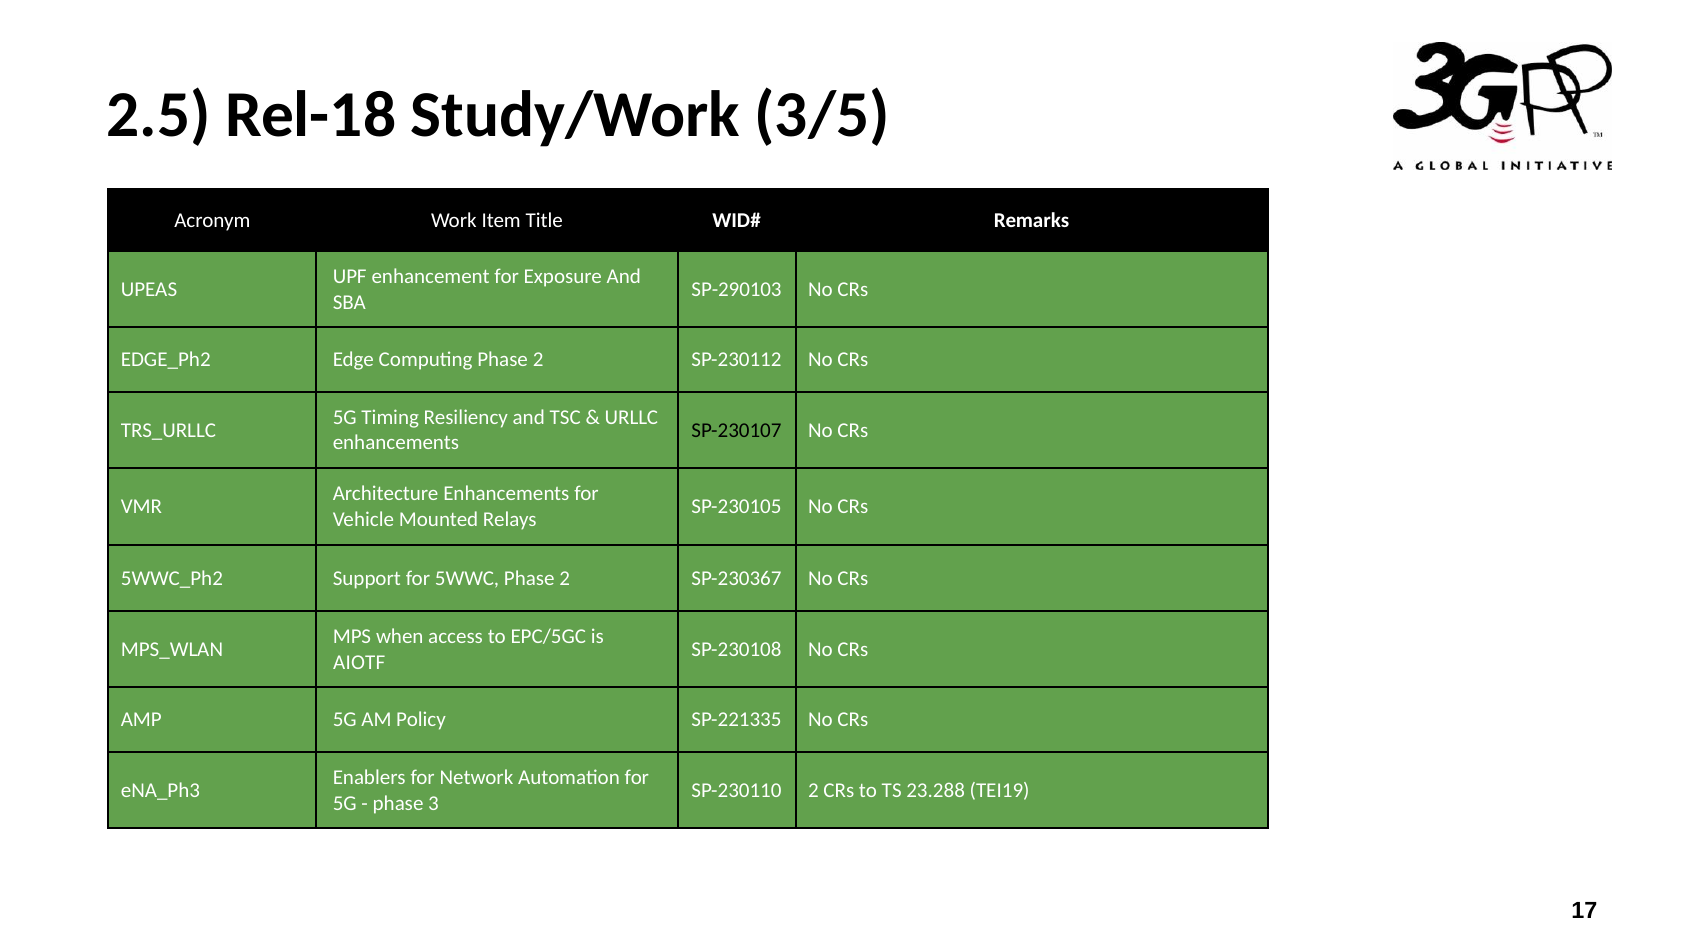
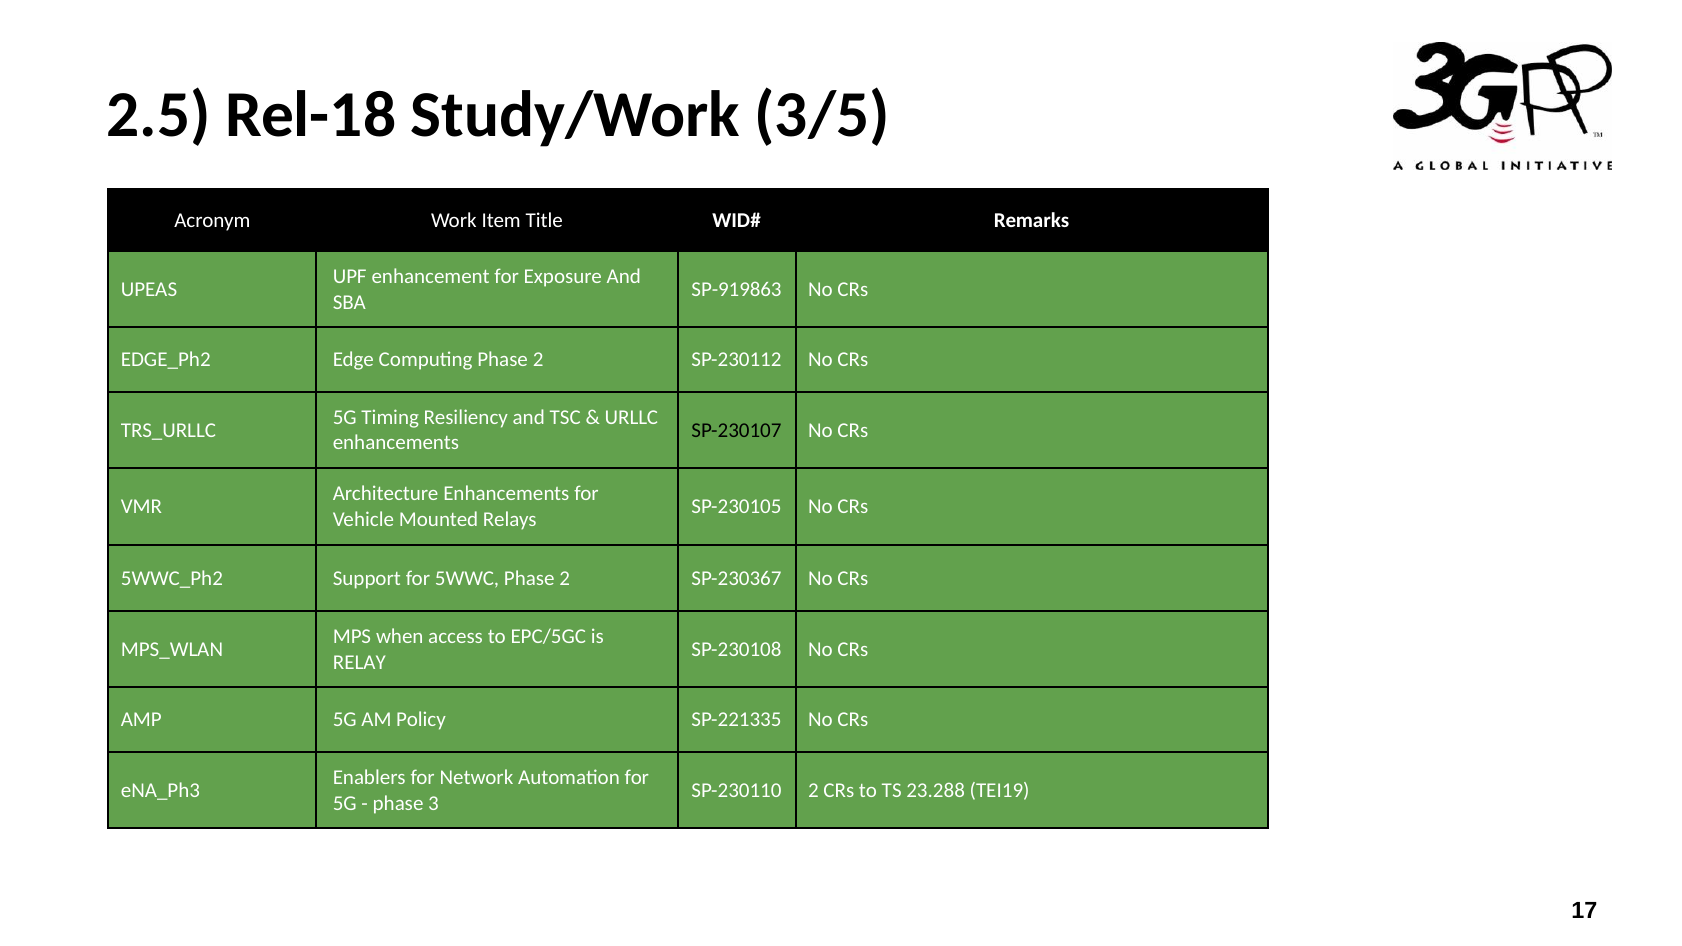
SP-290103: SP-290103 -> SP-919863
AIOTF: AIOTF -> RELAY
